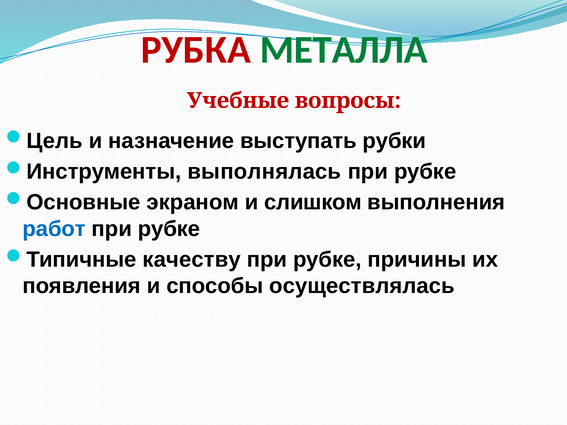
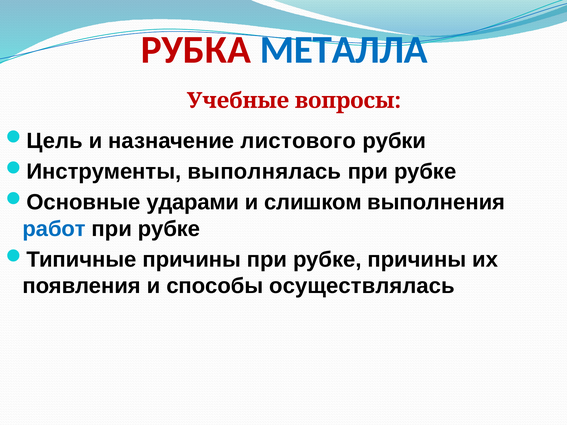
МЕТАЛЛА colour: green -> blue
выступать: выступать -> листового
экраном: экраном -> ударами
качеству at (192, 260): качеству -> причины
